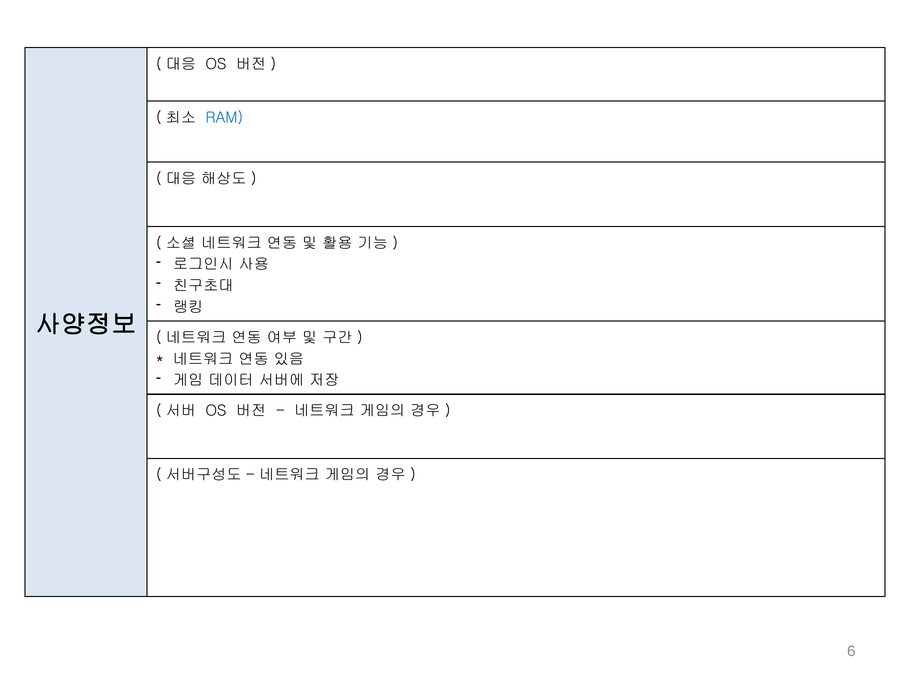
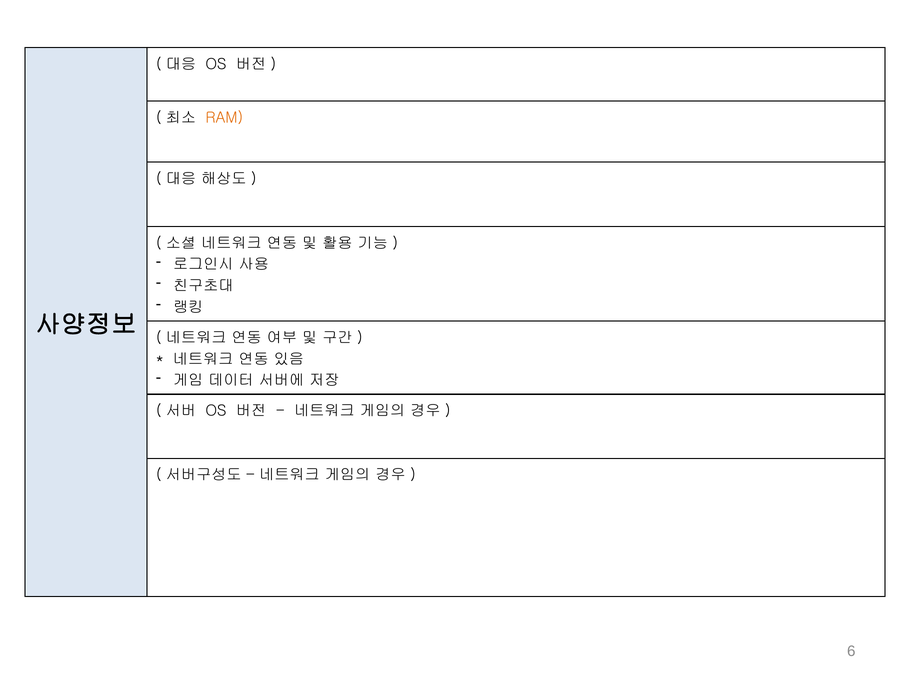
RAM colour: blue -> orange
